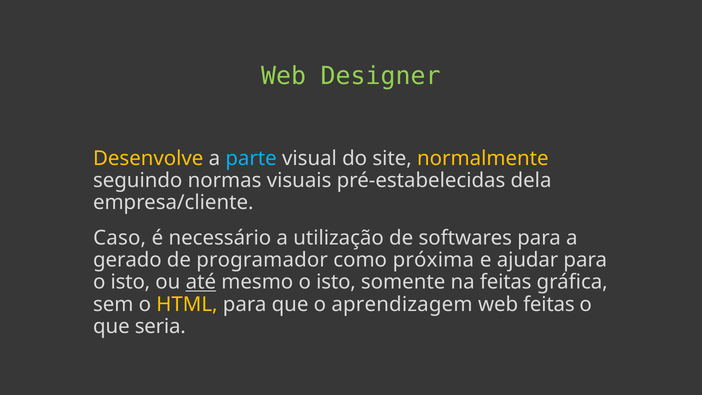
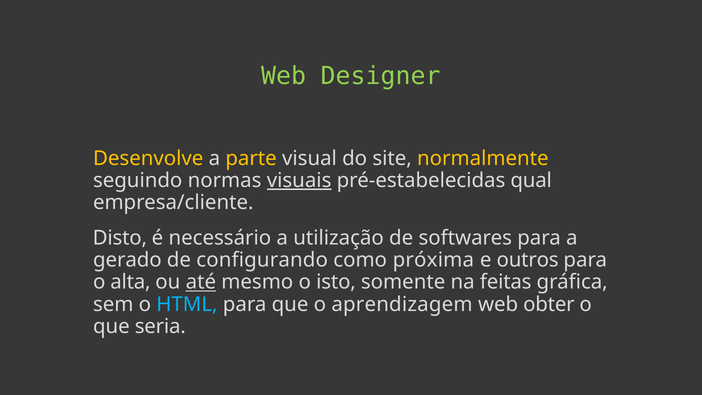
parte colour: light blue -> yellow
visuais underline: none -> present
dela: dela -> qual
Caso: Caso -> Disto
programador: programador -> configurando
ajudar: ajudar -> outros
isto at (130, 282): isto -> alta
HTML colour: yellow -> light blue
web feitas: feitas -> obter
